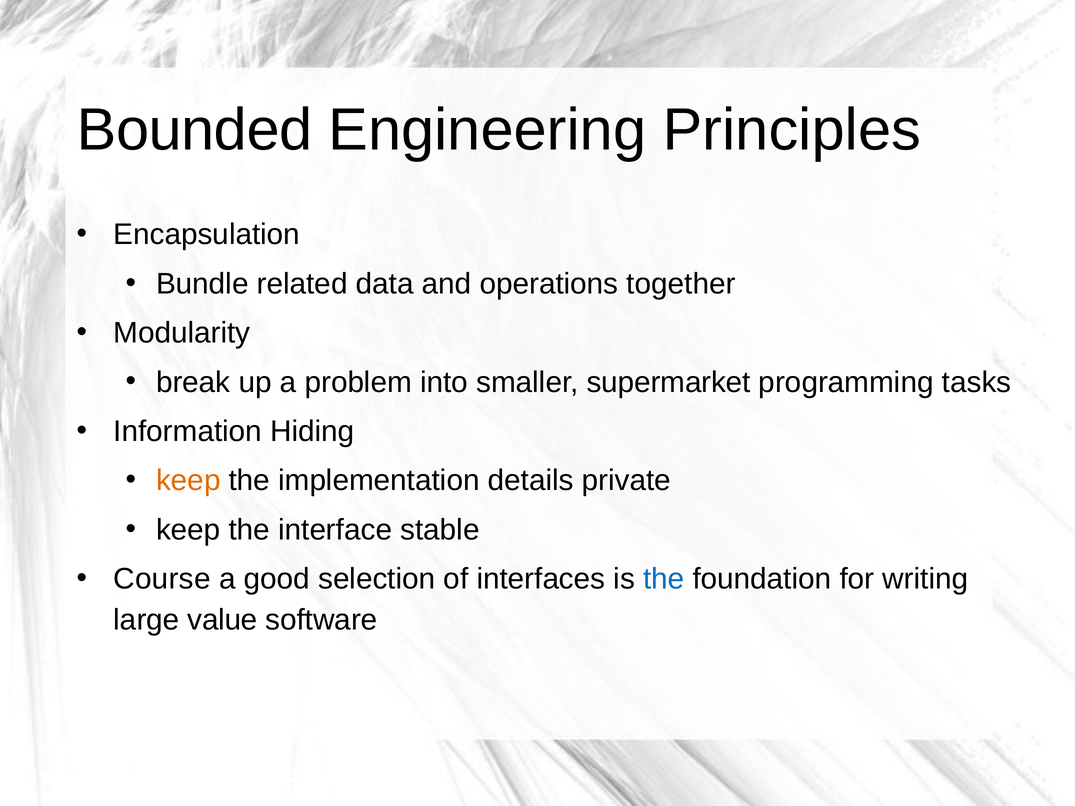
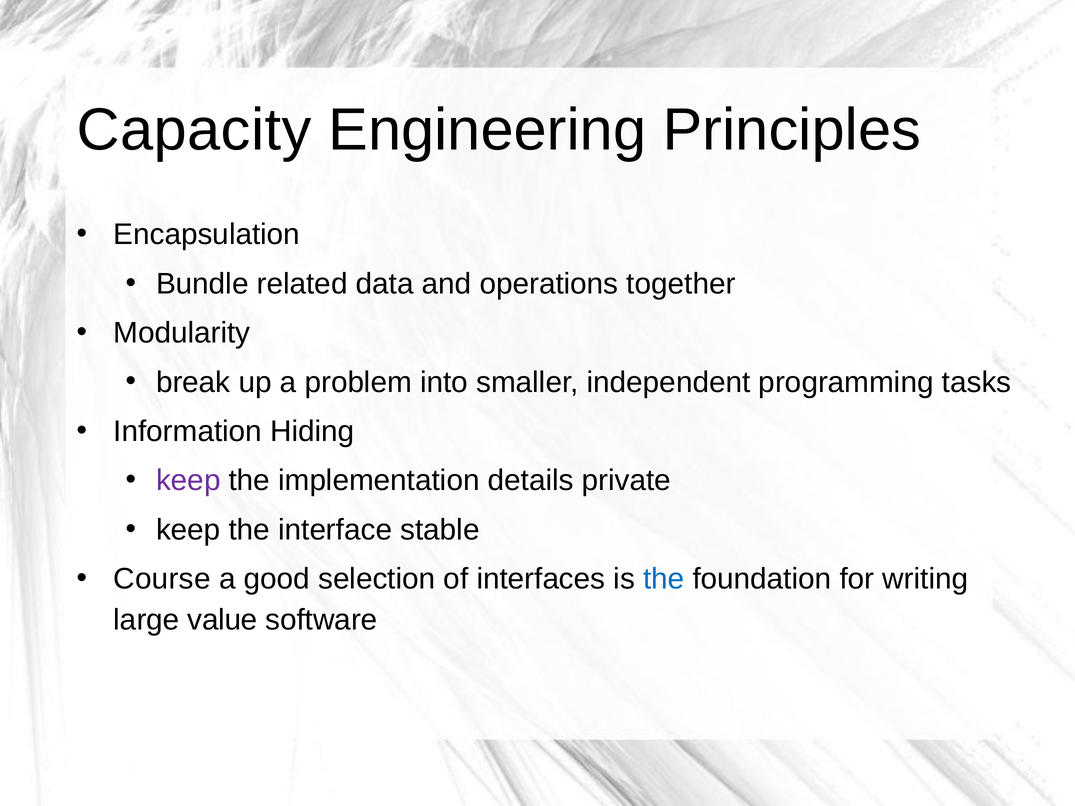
Bounded: Bounded -> Capacity
supermarket: supermarket -> independent
keep at (188, 481) colour: orange -> purple
